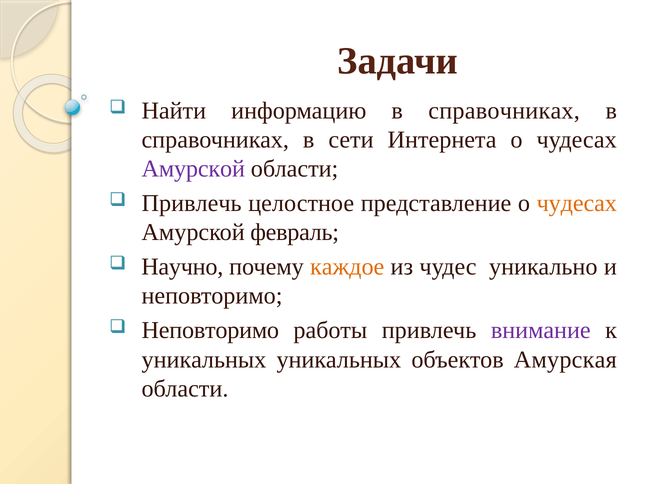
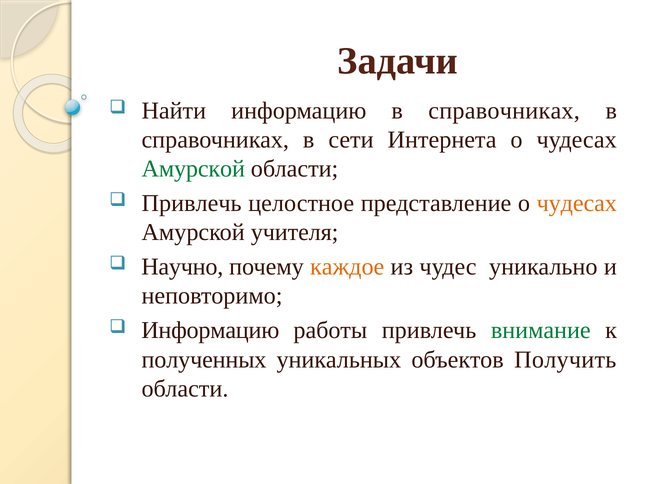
Амурской at (193, 169) colour: purple -> green
февраль: февраль -> учителя
Неповторимо at (210, 330): Неповторимо -> Информацию
внимание colour: purple -> green
уникальных at (204, 359): уникальных -> полученных
Амурская: Амурская -> Получить
